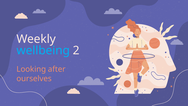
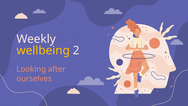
wellbeing colour: light blue -> yellow
